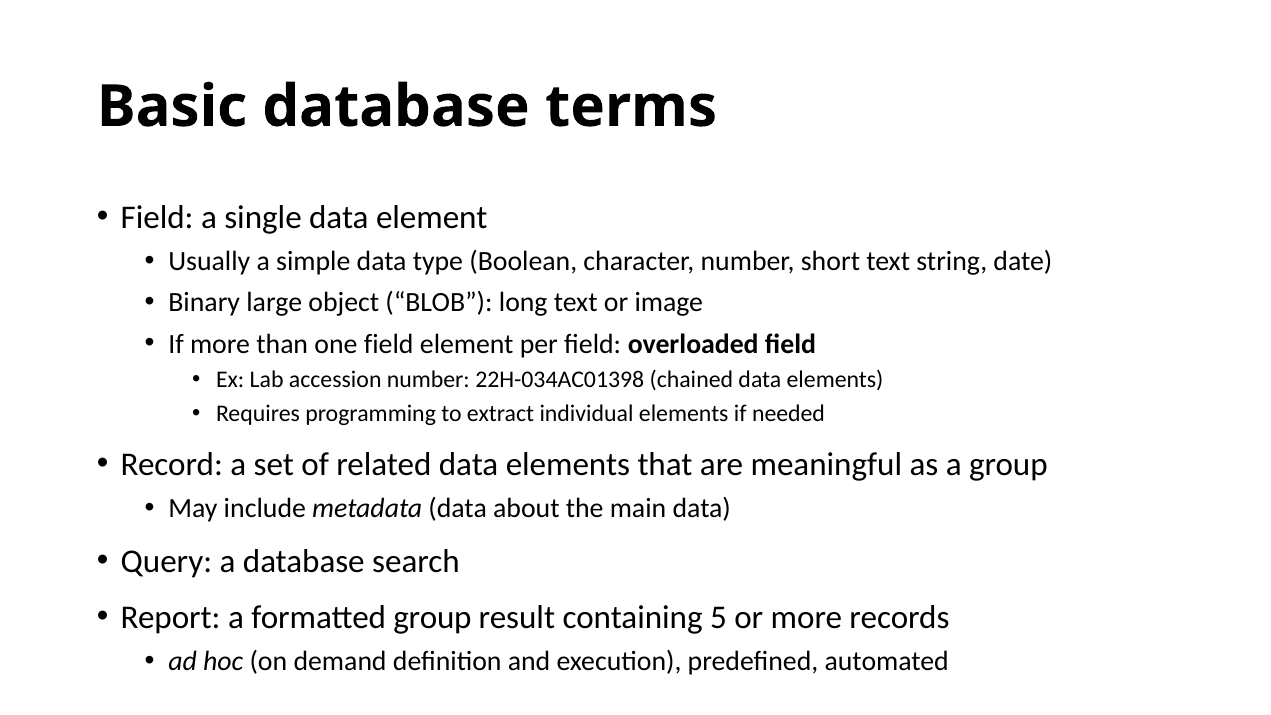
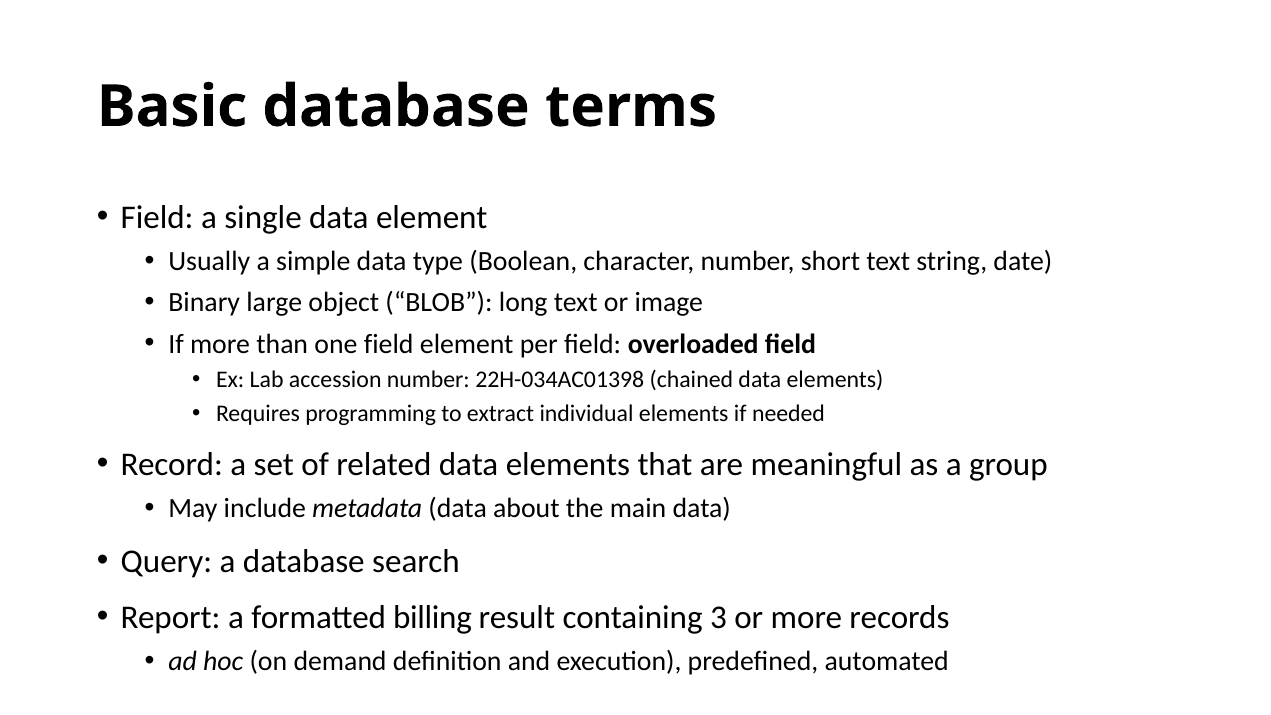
formatted group: group -> billing
5: 5 -> 3
